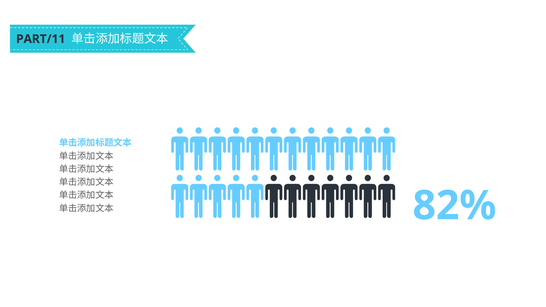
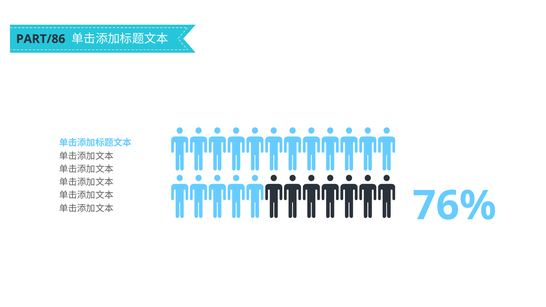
PART/11: PART/11 -> PART/86
82%: 82% -> 76%
